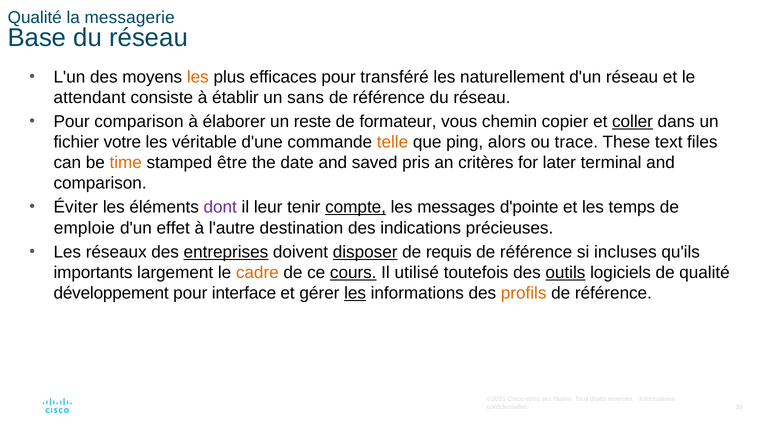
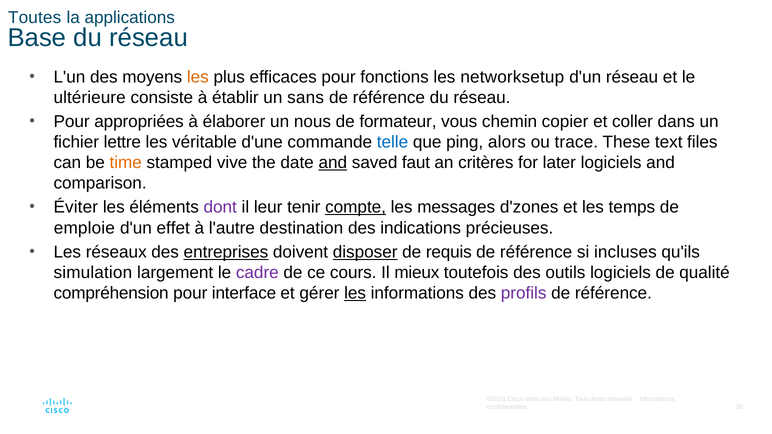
Qualité at (35, 18): Qualité -> Toutes
messagerie: messagerie -> applications
transféré: transféré -> fonctions
naturellement: naturellement -> networksetup
attendant: attendant -> ultérieure
Pour comparison: comparison -> appropriées
reste: reste -> nous
coller underline: present -> none
votre: votre -> lettre
telle colour: orange -> blue
être: être -> vive
and at (333, 163) underline: none -> present
pris: pris -> faut
later terminal: terminal -> logiciels
d'pointe: d'pointe -> d'zones
importants: importants -> simulation
cadre colour: orange -> purple
cours underline: present -> none
utilisé: utilisé -> mieux
outils underline: present -> none
développement: développement -> compréhension
profils colour: orange -> purple
